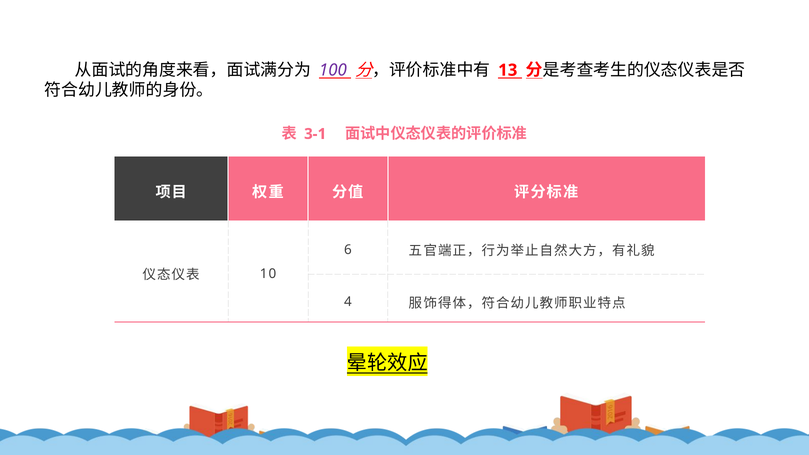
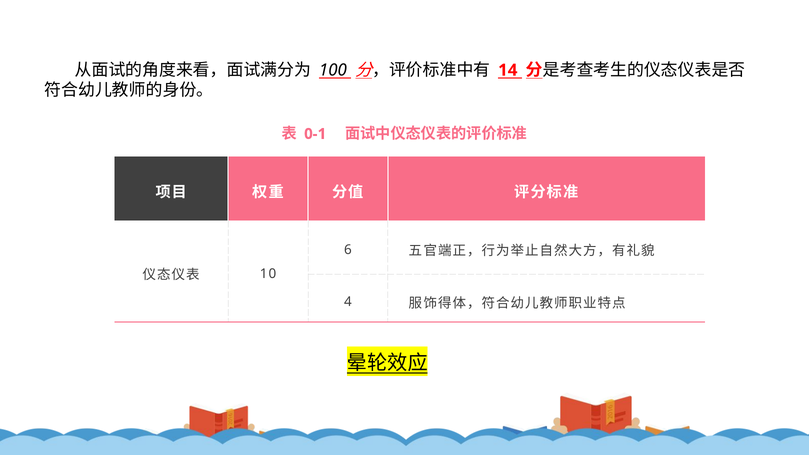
100 colour: purple -> black
13: 13 -> 14
3-1: 3-1 -> 0-1
